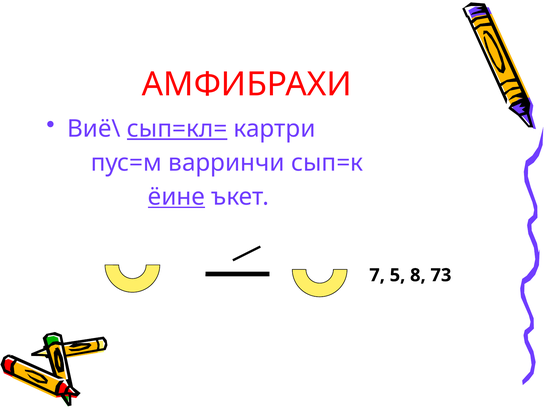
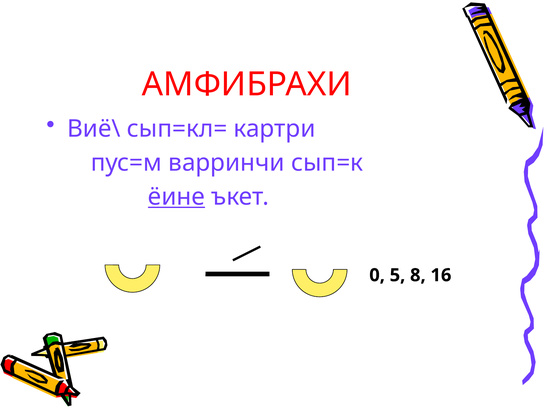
сып=кл= underline: present -> none
7: 7 -> 0
73: 73 -> 16
